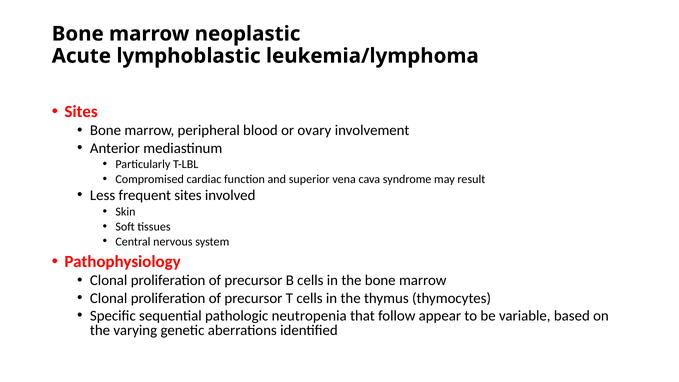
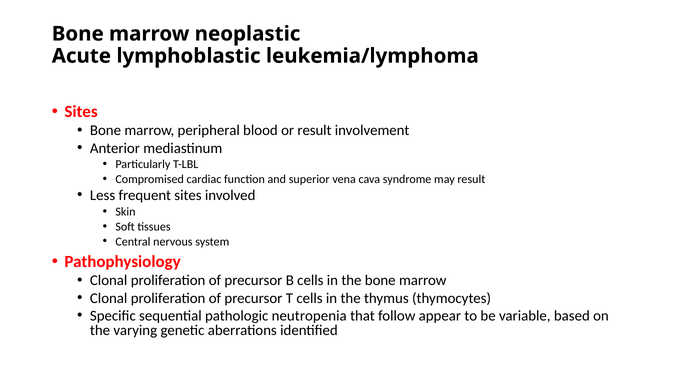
or ovary: ovary -> result
